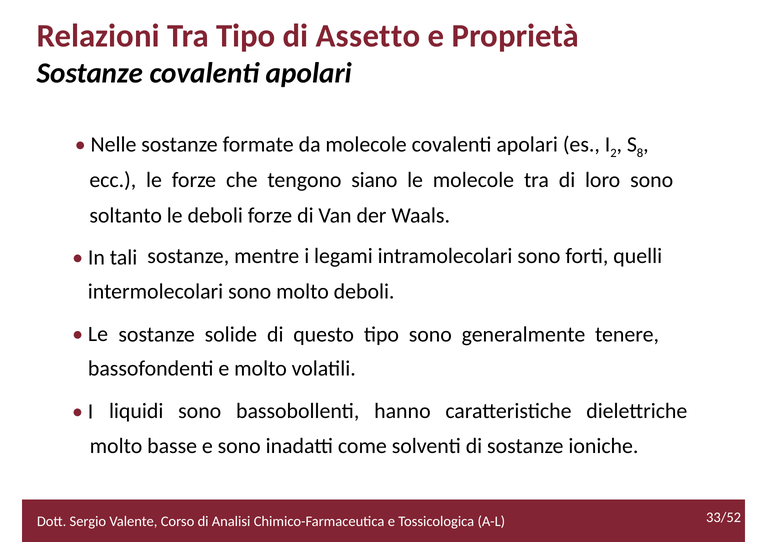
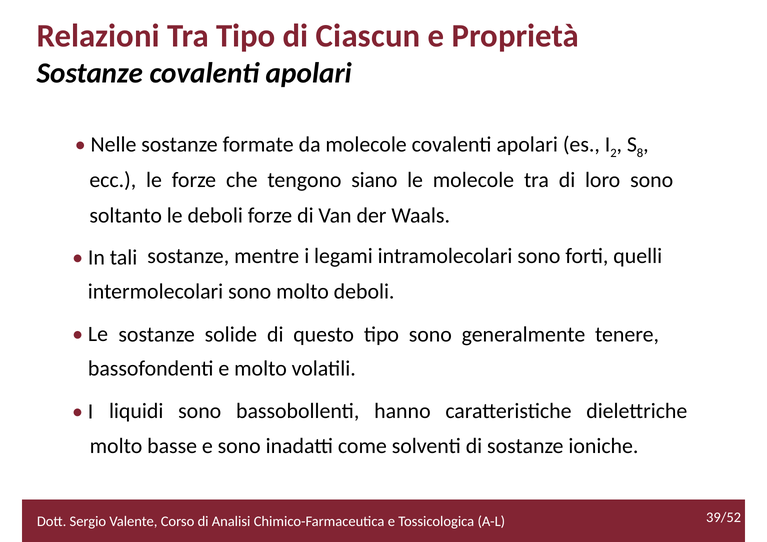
Assetto: Assetto -> Ciascun
33/52: 33/52 -> 39/52
